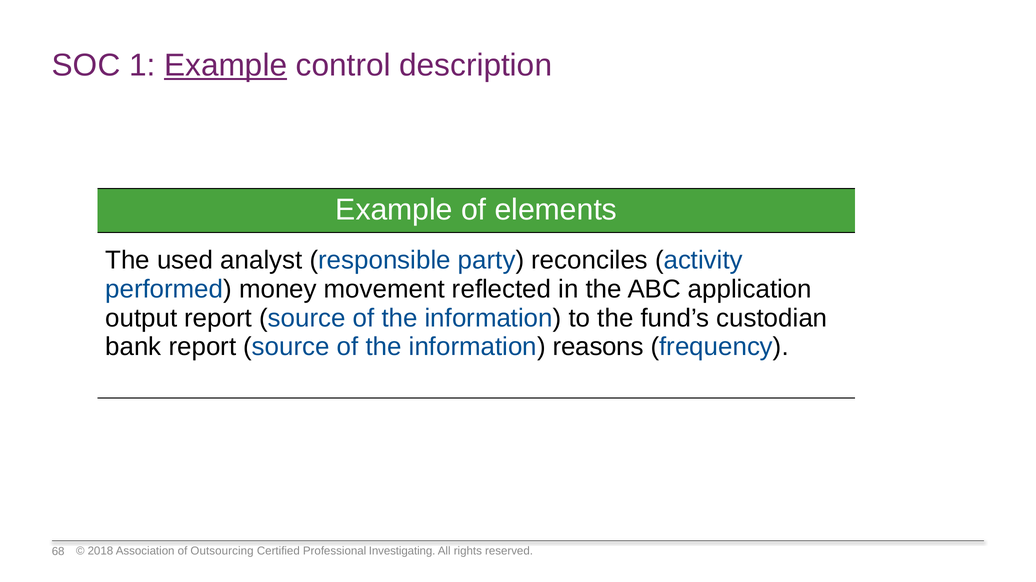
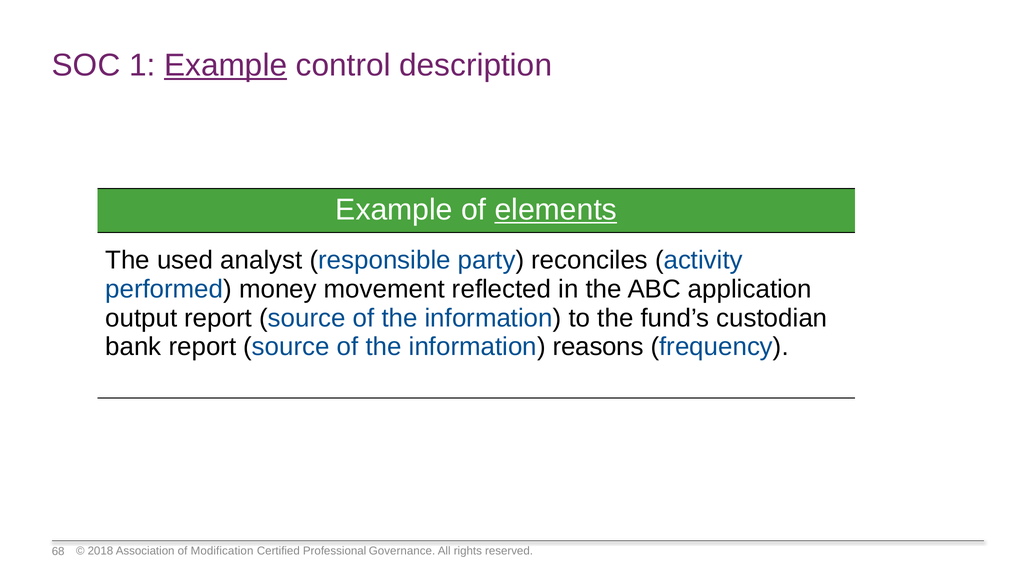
elements underline: none -> present
Outsourcing: Outsourcing -> Modification
Investigating: Investigating -> Governance
